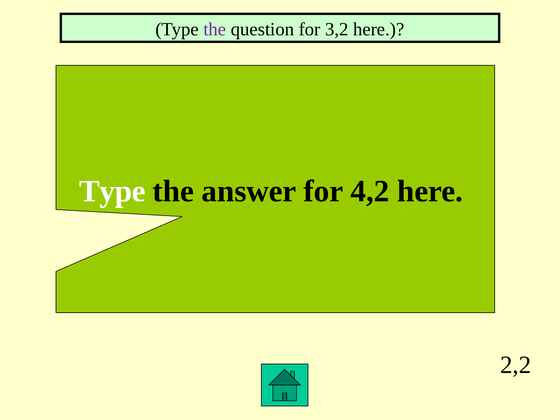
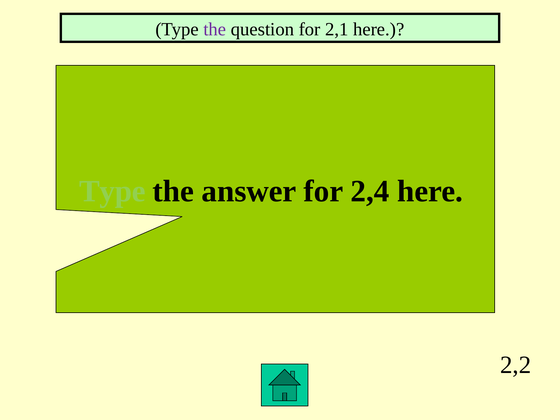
3,2: 3,2 -> 2,1
Type at (112, 191) colour: white -> light green
4,2: 4,2 -> 2,4
